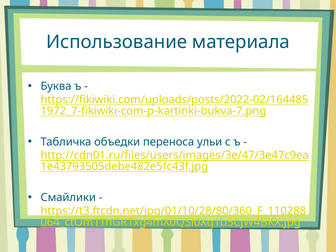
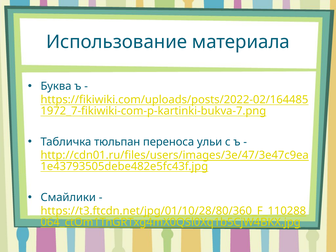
объедки: объедки -> тюльпан
